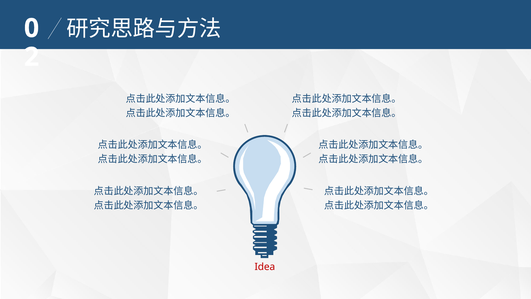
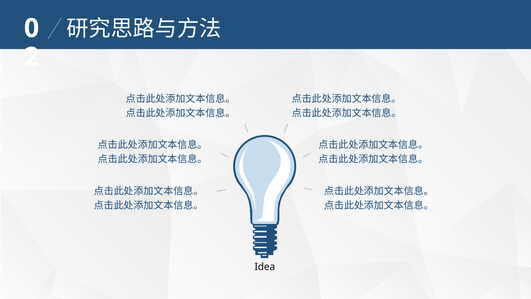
Idea colour: red -> black
